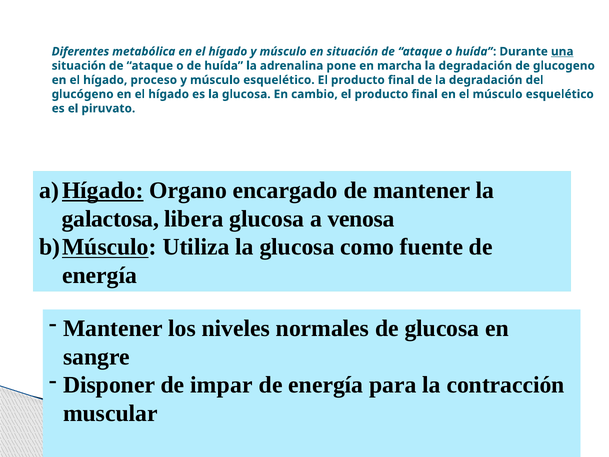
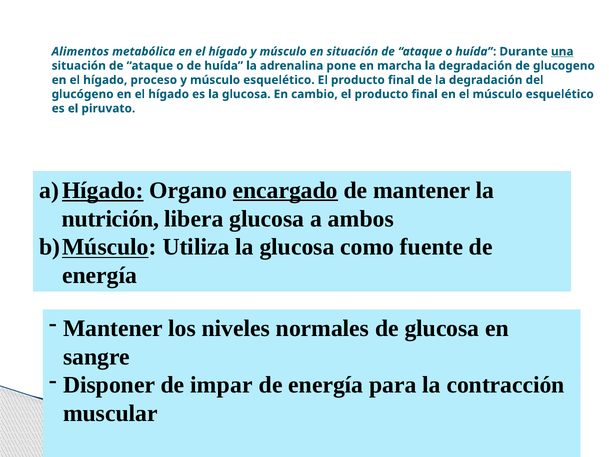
Diferentes at (80, 52): Diferentes -> Alimentos
encargado underline: none -> present
galactosa: galactosa -> nutrición
venosa: venosa -> ambos
